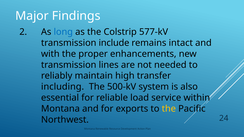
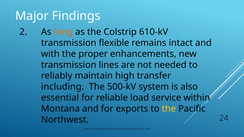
long colour: blue -> orange
577-kV: 577-kV -> 610-kV
include: include -> flexible
